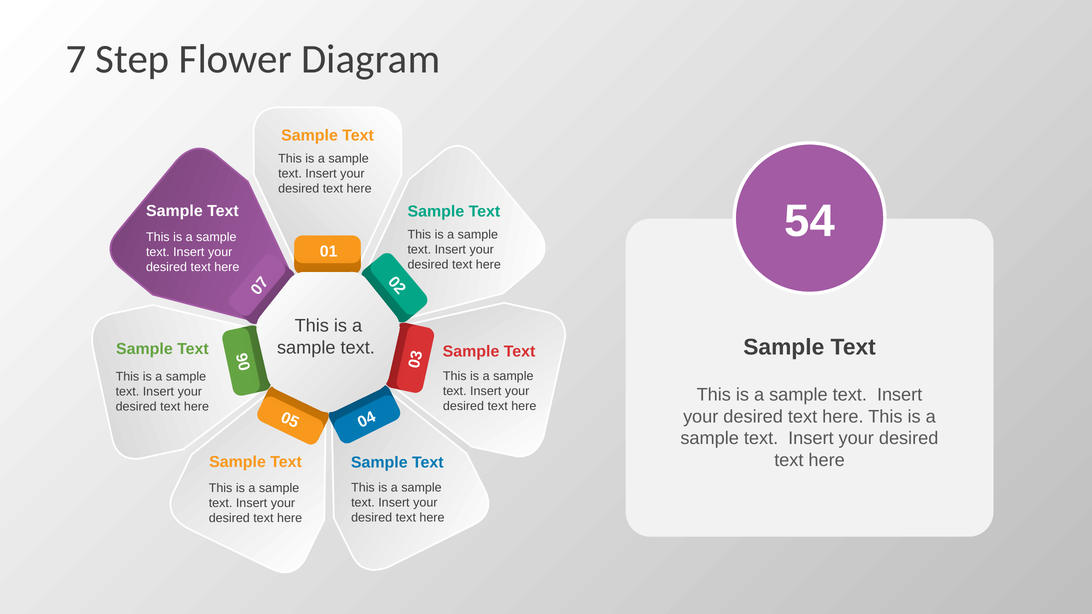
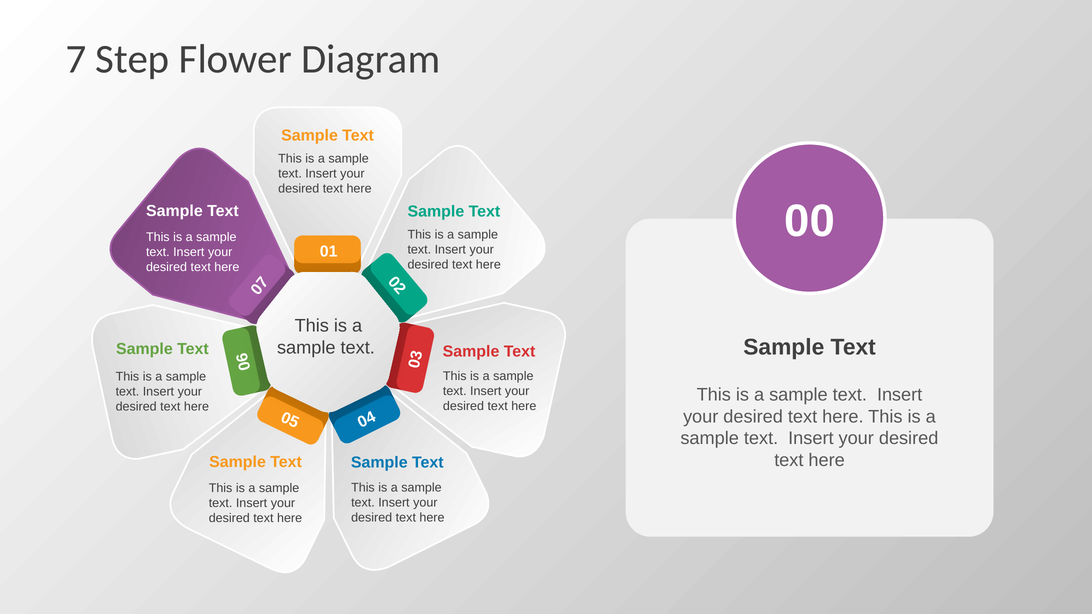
54: 54 -> 00
